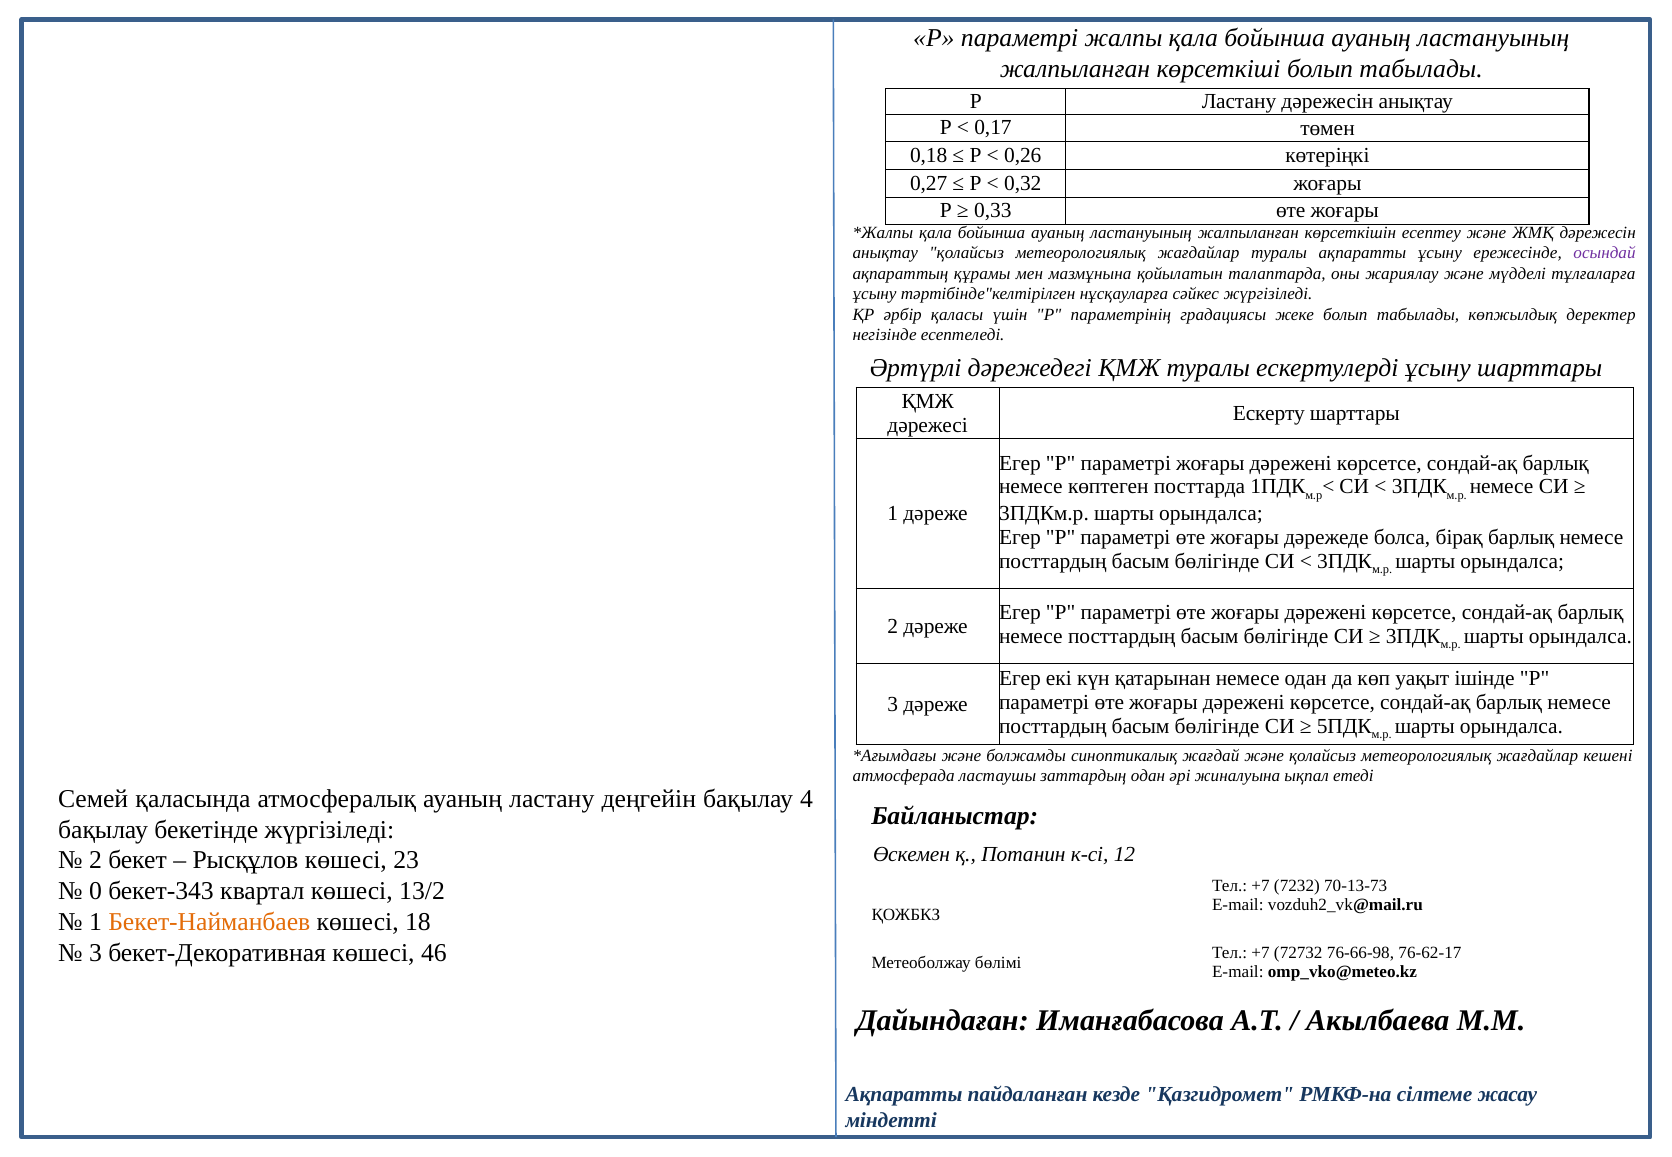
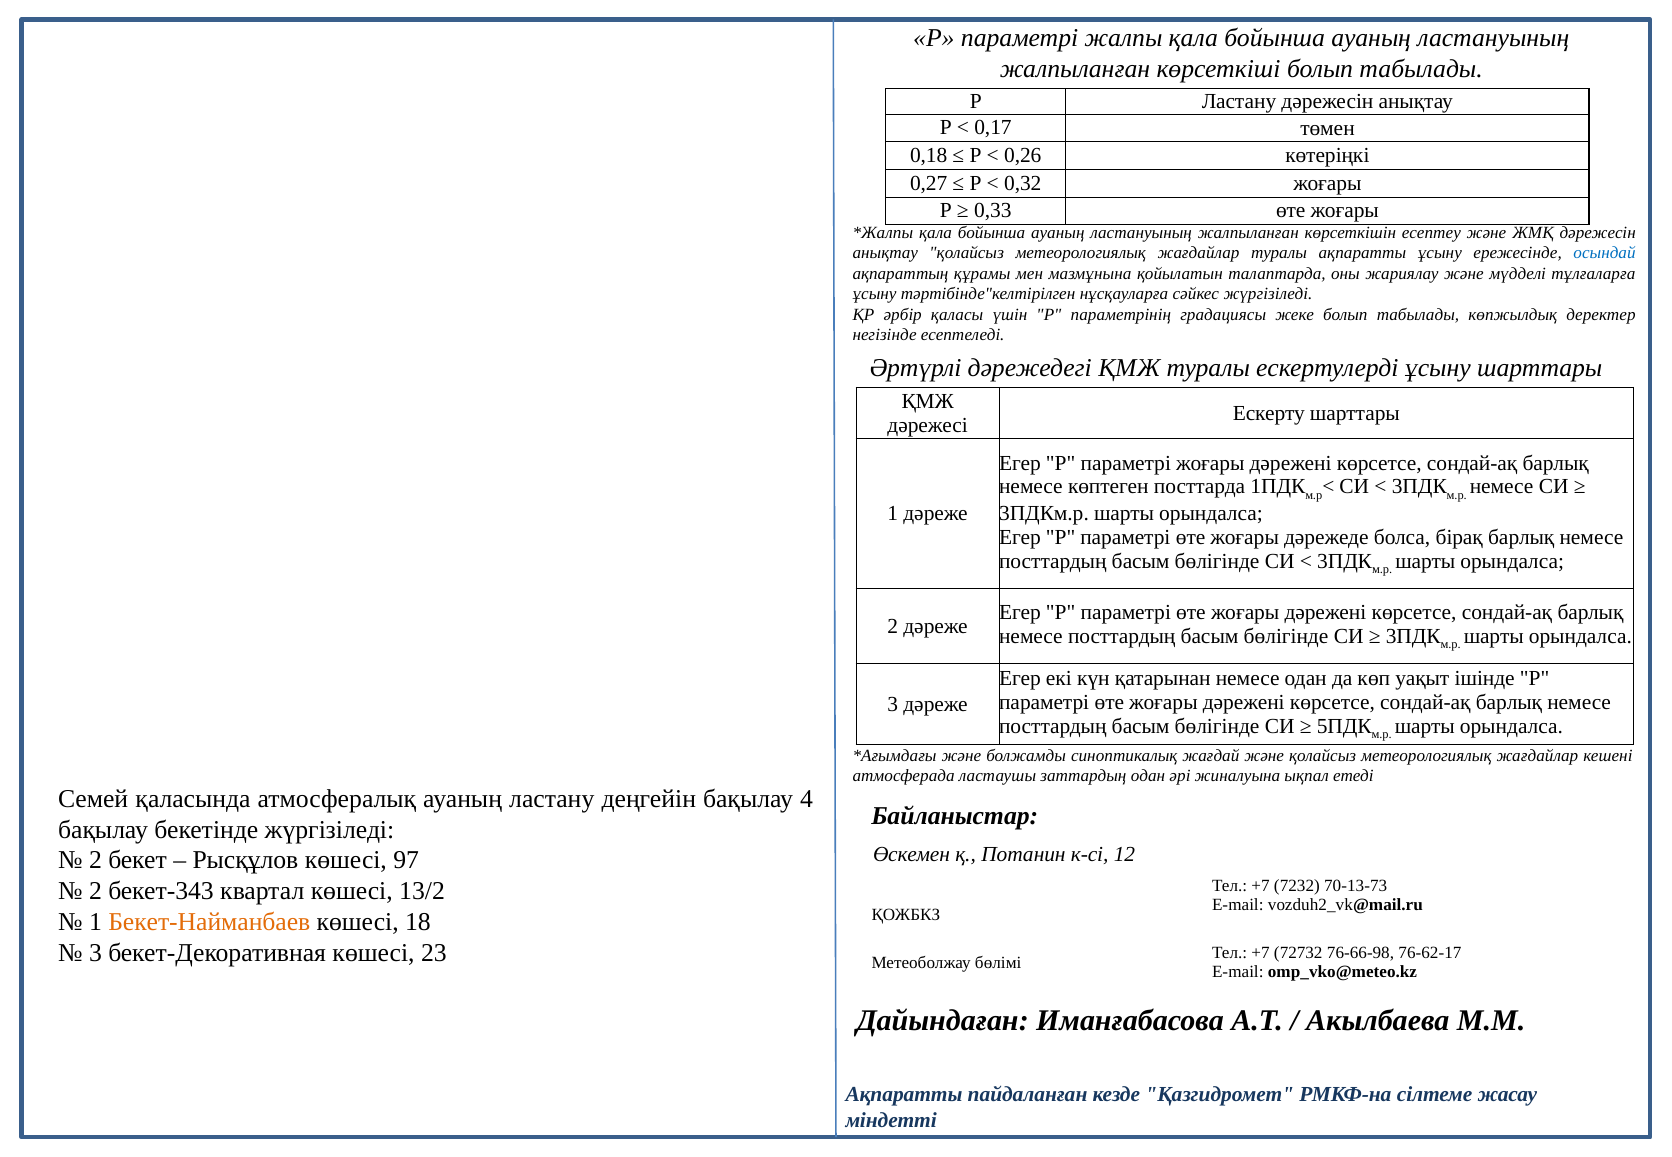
осындай colour: purple -> blue
23: 23 -> 97
0 at (95, 892): 0 -> 2
46: 46 -> 23
